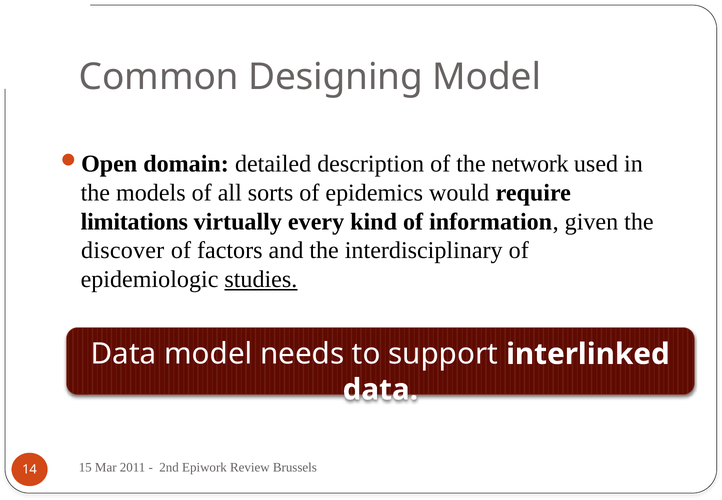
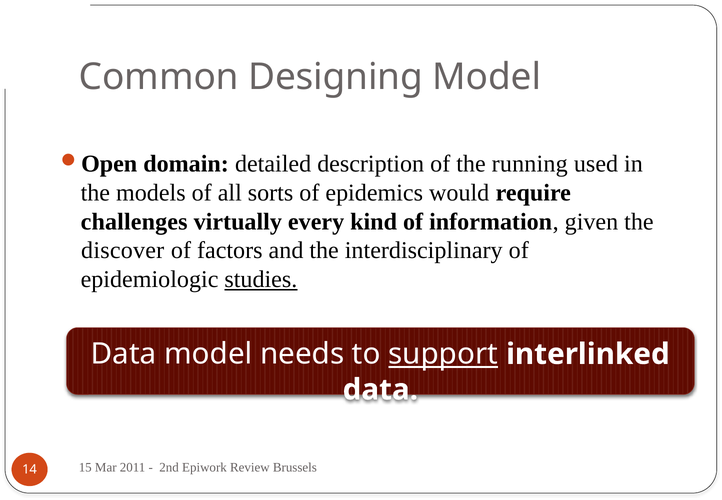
network: network -> running
limitations: limitations -> challenges
support underline: none -> present
